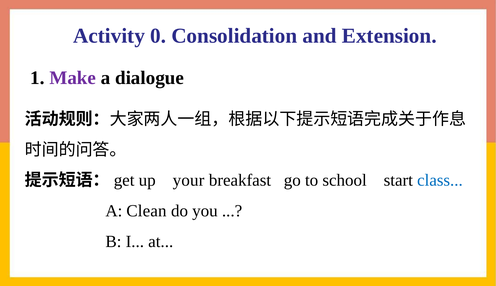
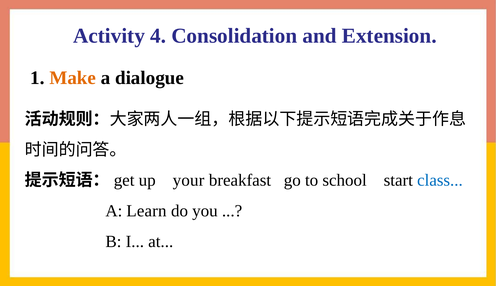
0: 0 -> 4
Make colour: purple -> orange
Clean: Clean -> Learn
